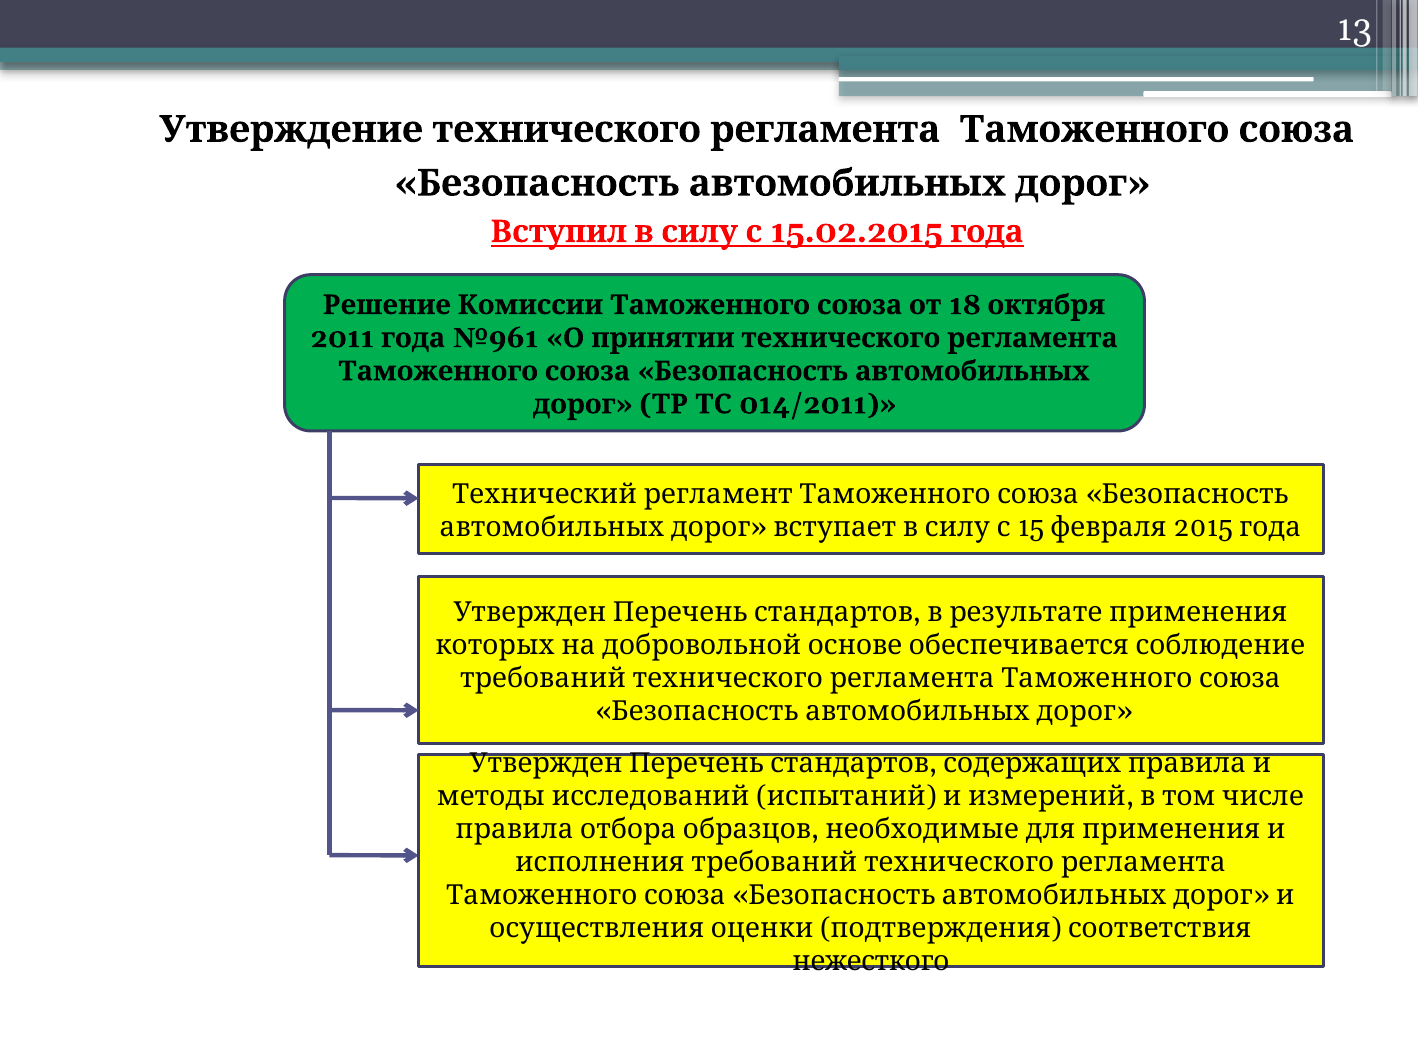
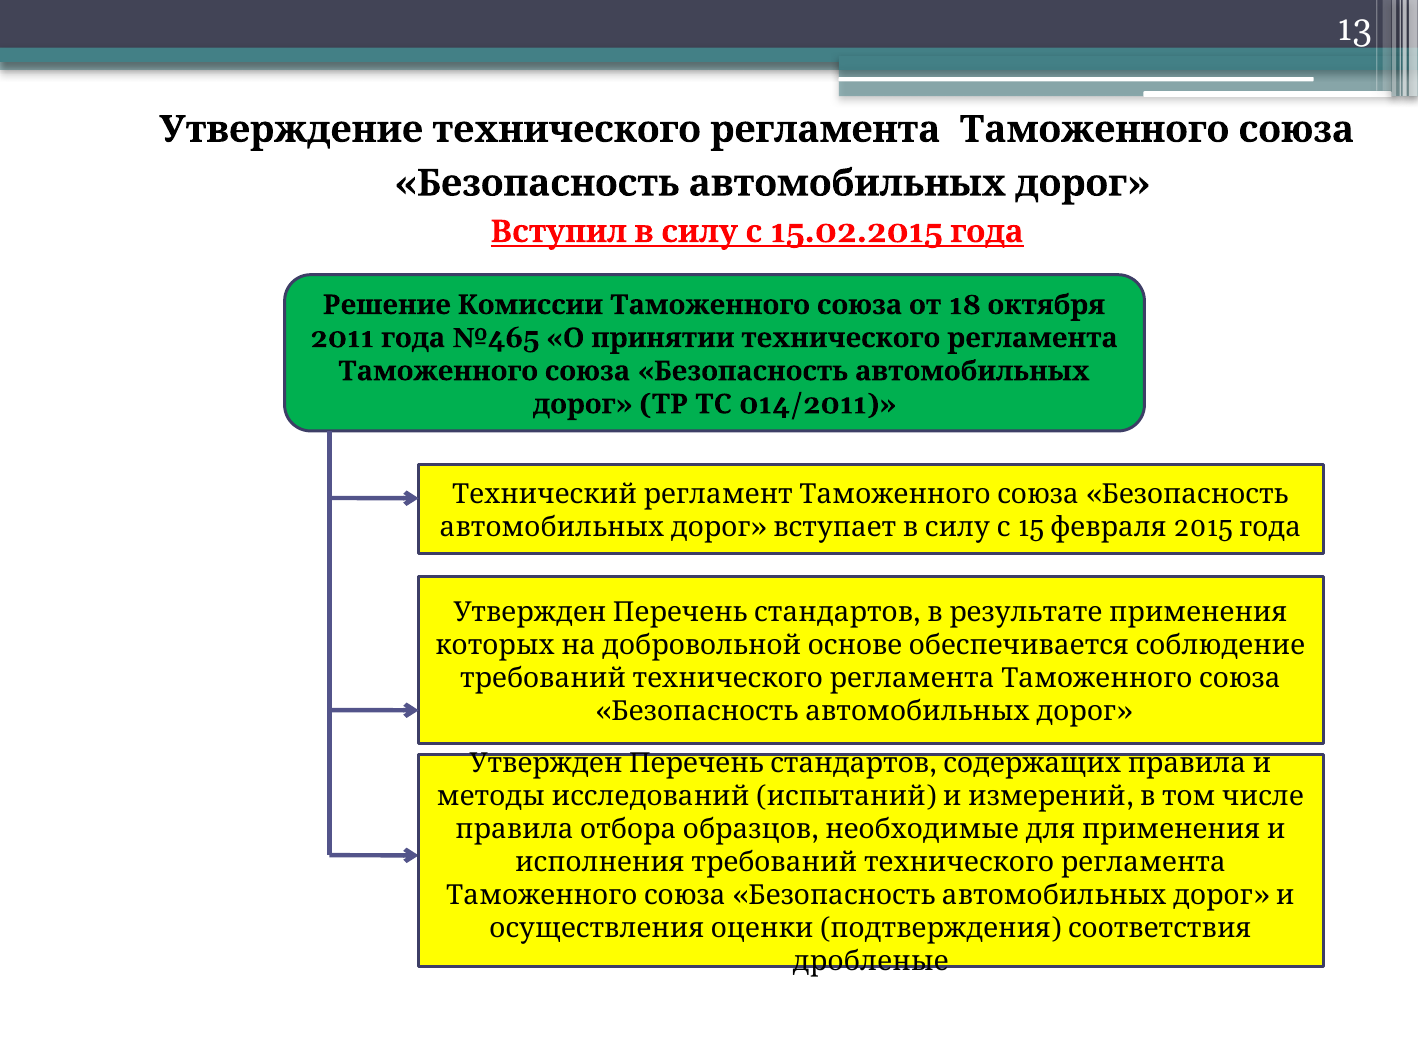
№961: №961 -> №465
нежесткого: нежесткого -> дробленые
